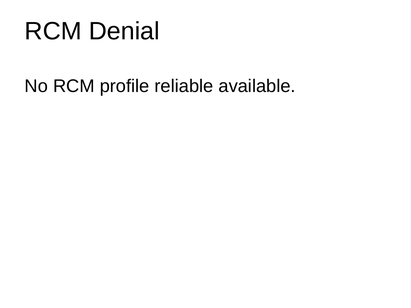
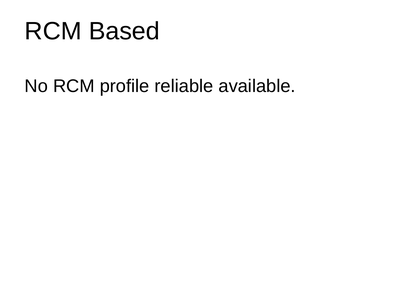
Denial: Denial -> Based
